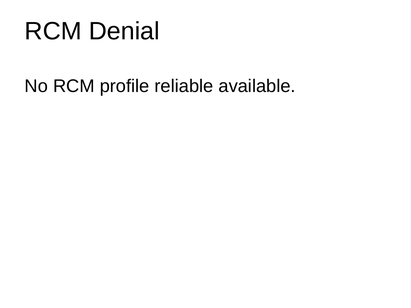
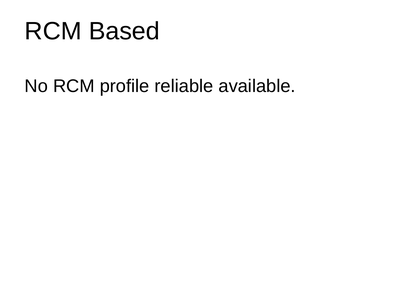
Denial: Denial -> Based
